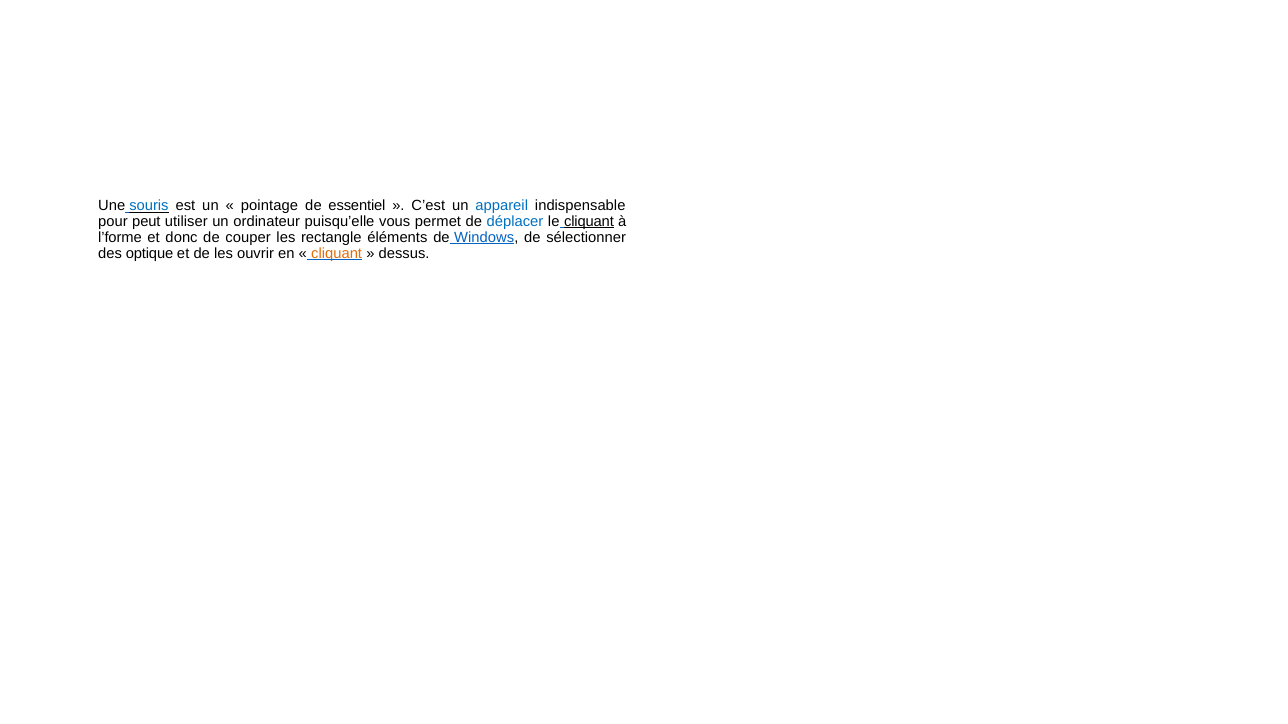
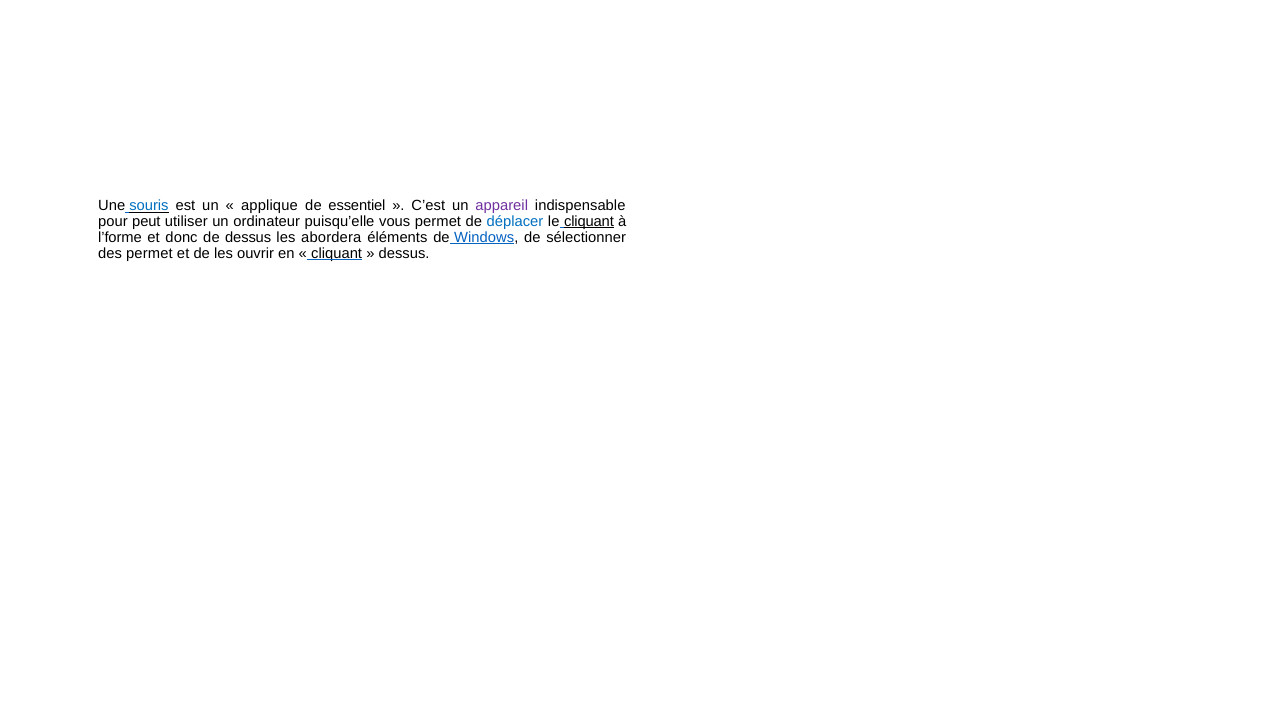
pointage: pointage -> applique
appareil colour: blue -> purple
de couper: couper -> dessus
rectangle: rectangle -> abordera
des optique: optique -> permet
cliquant at (337, 254) colour: orange -> black
